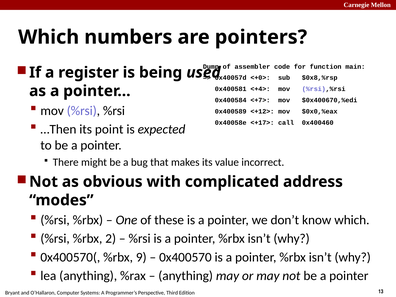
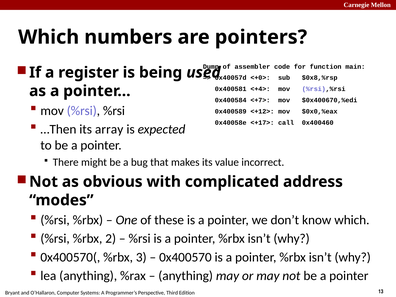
point: point -> array
9: 9 -> 3
